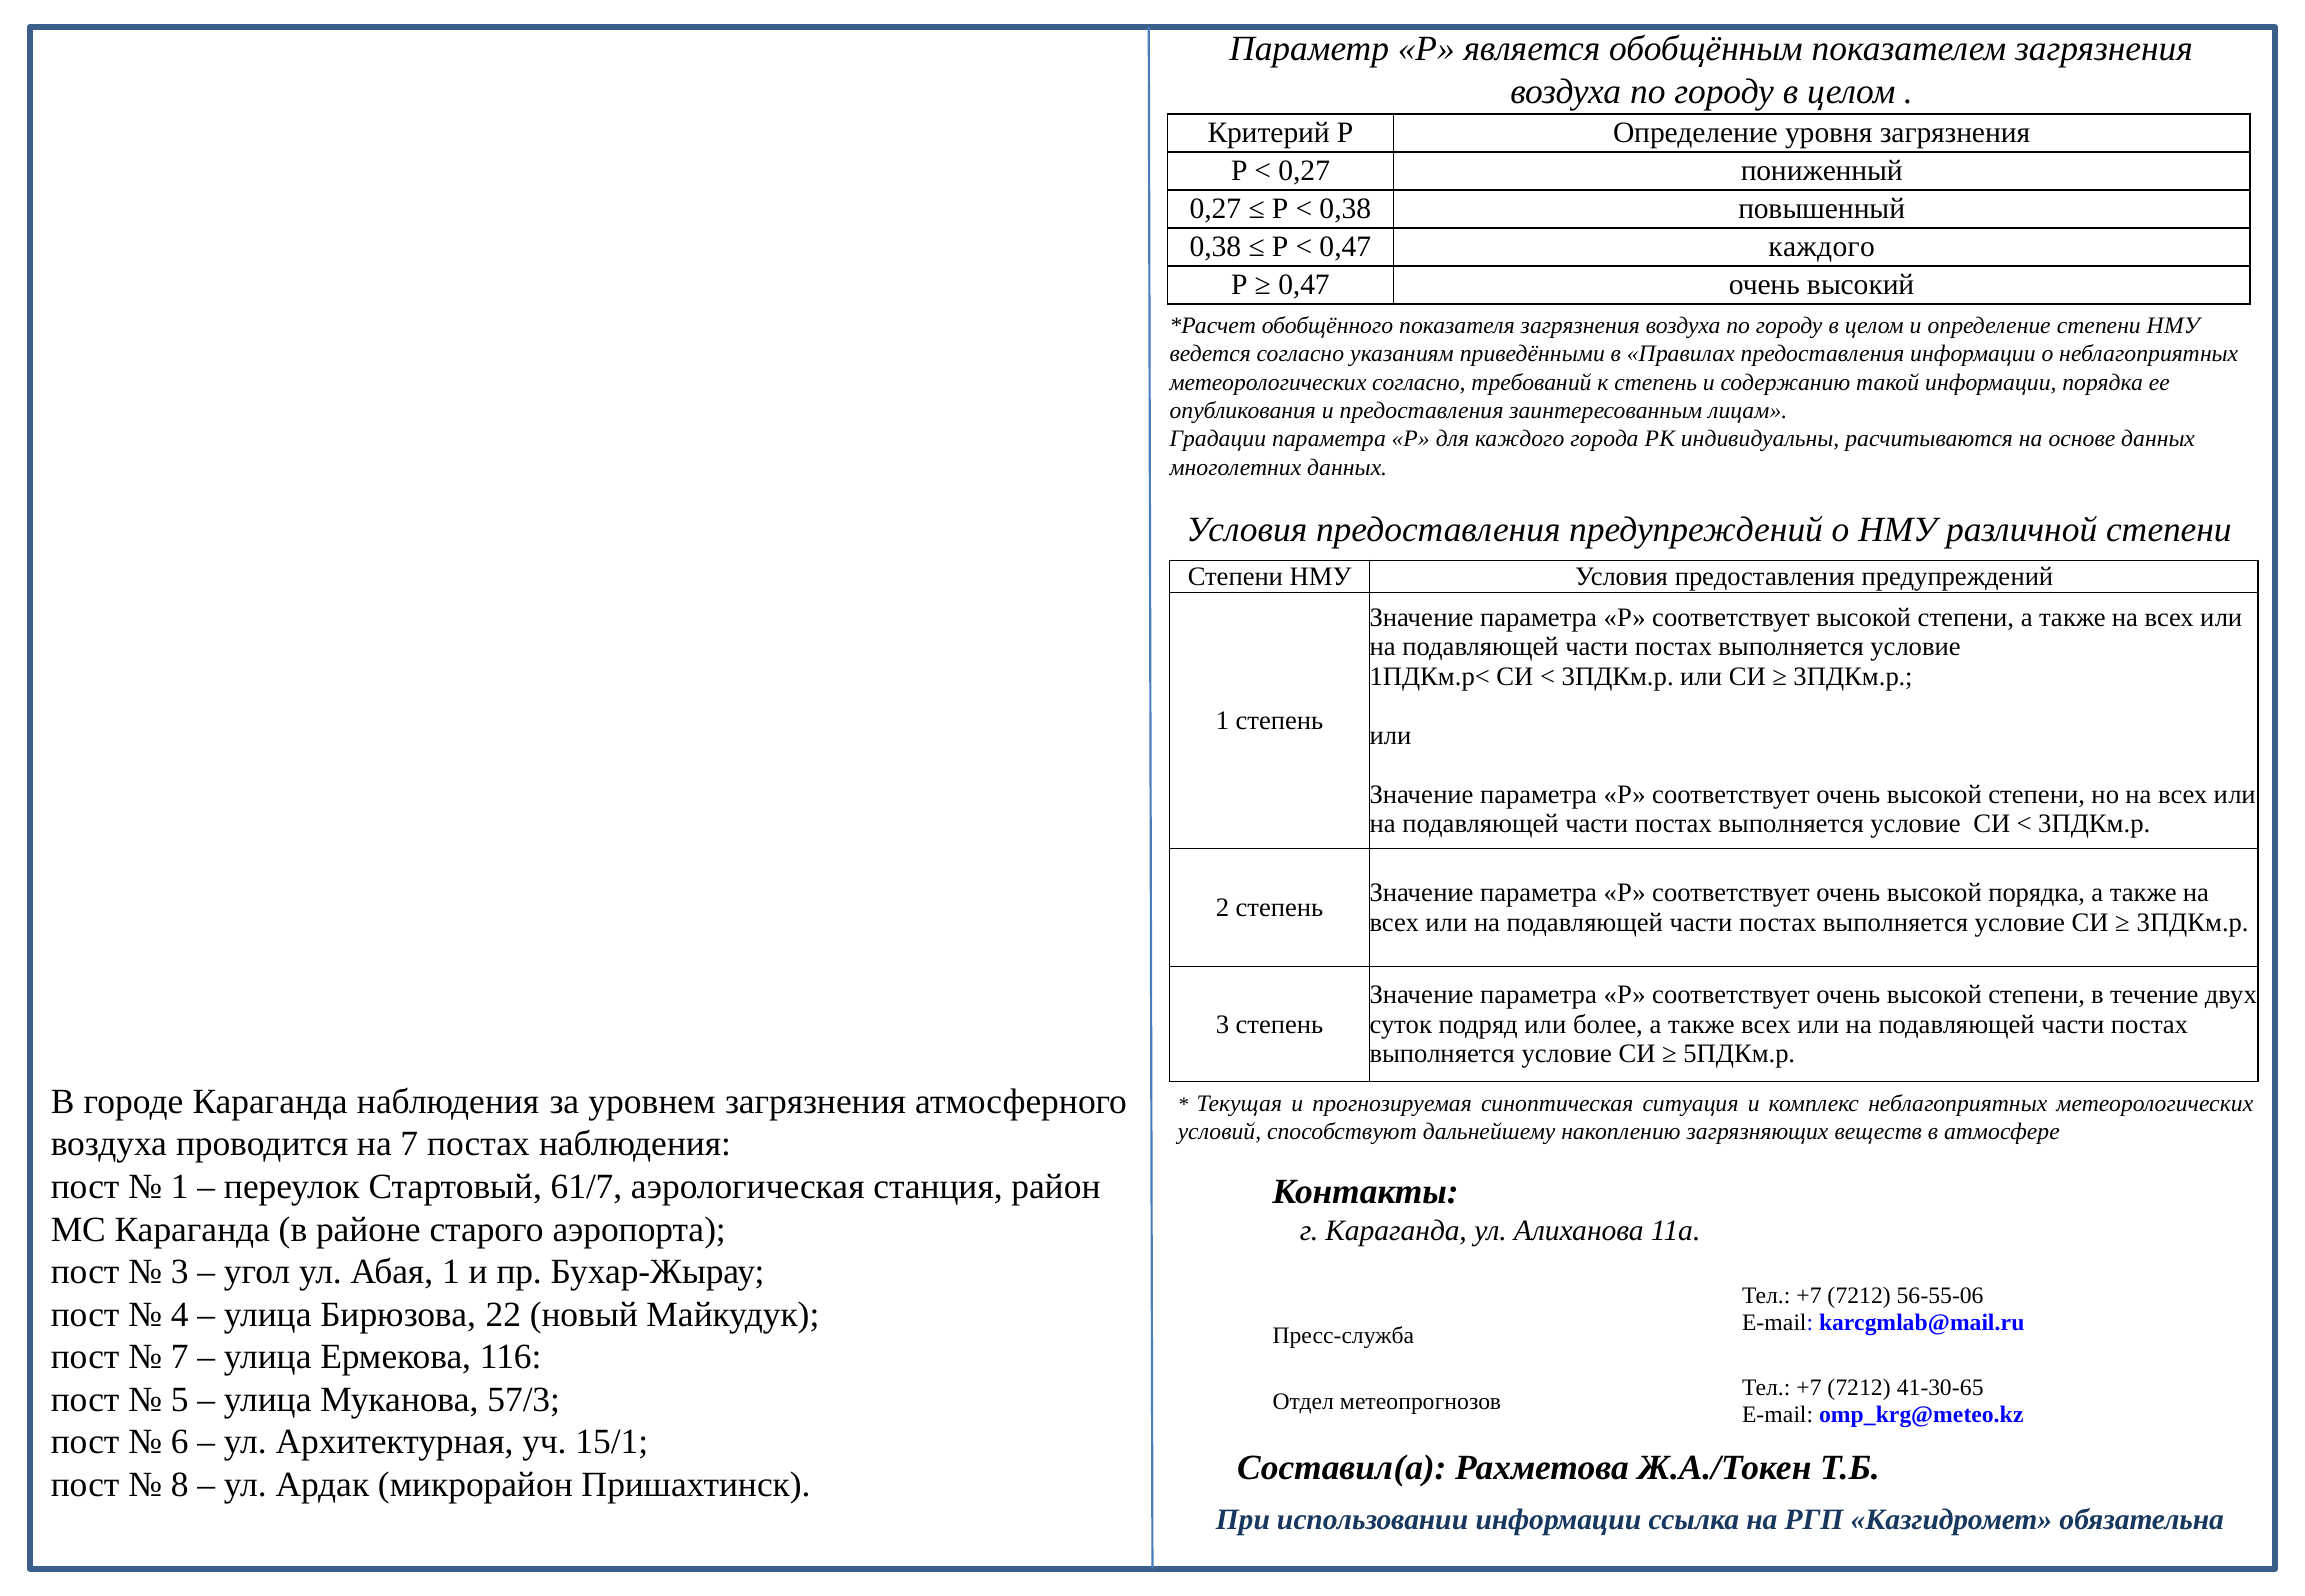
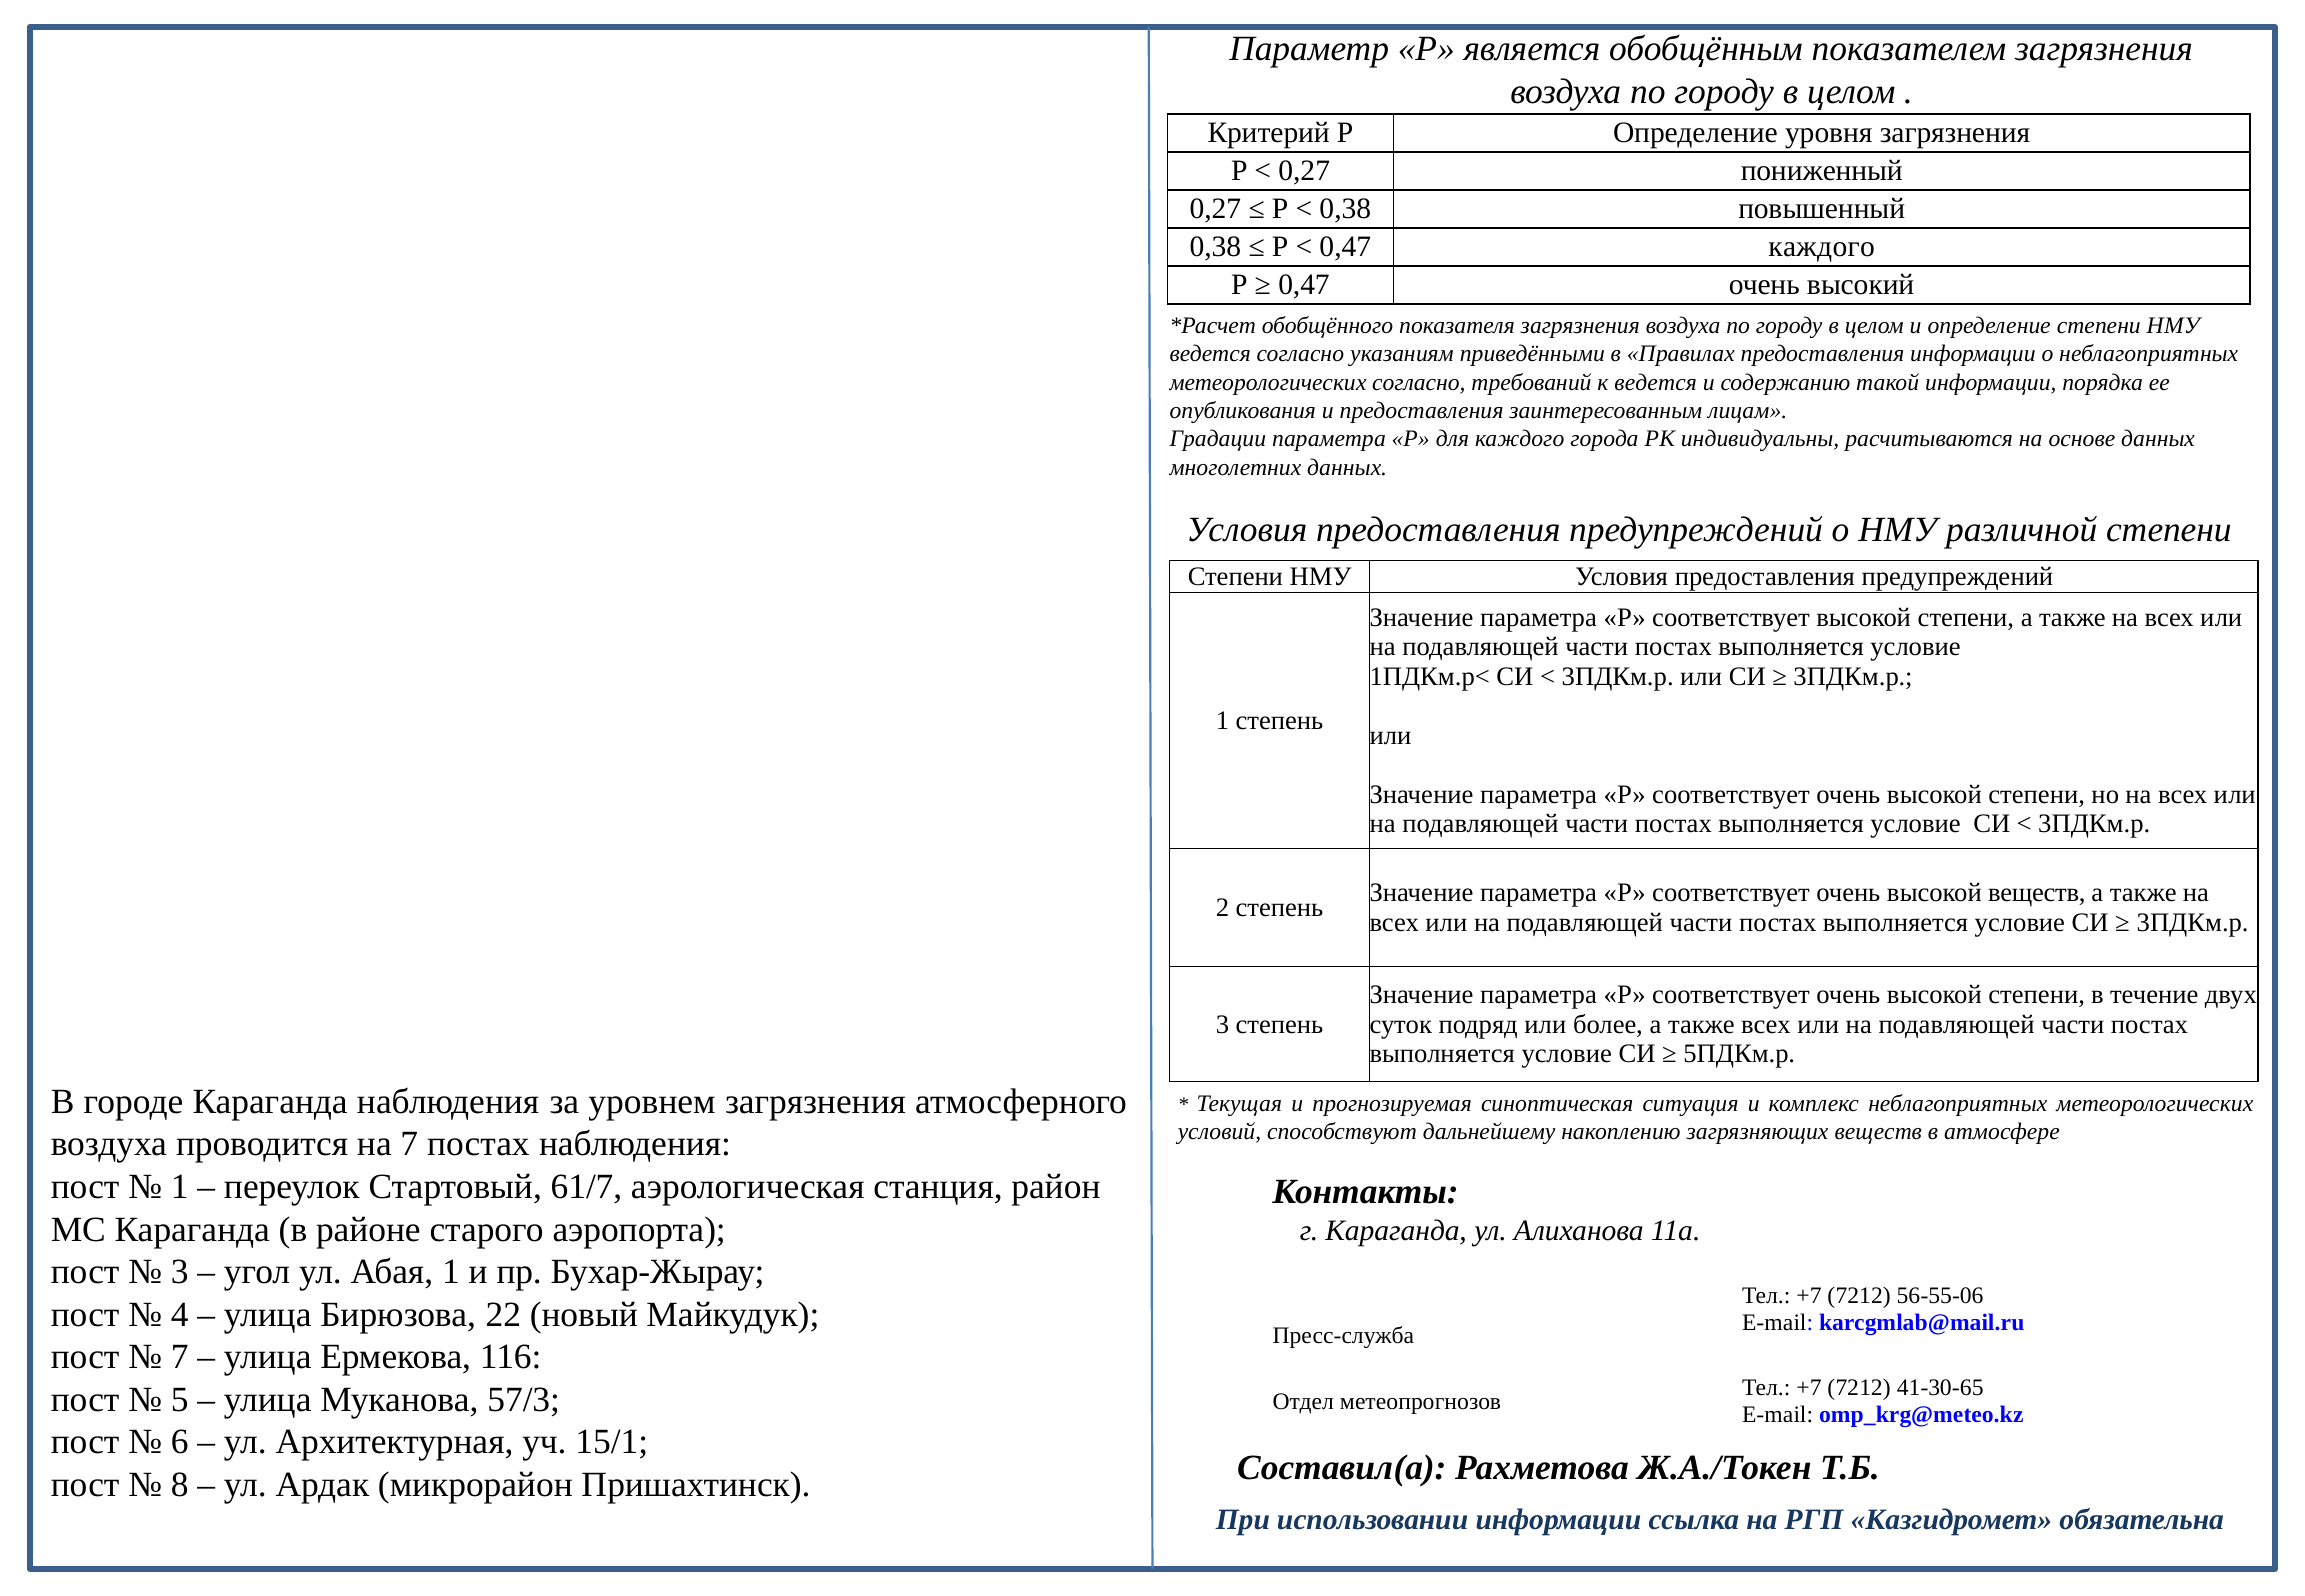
к степень: степень -> ведется
высокой порядка: порядка -> веществ
